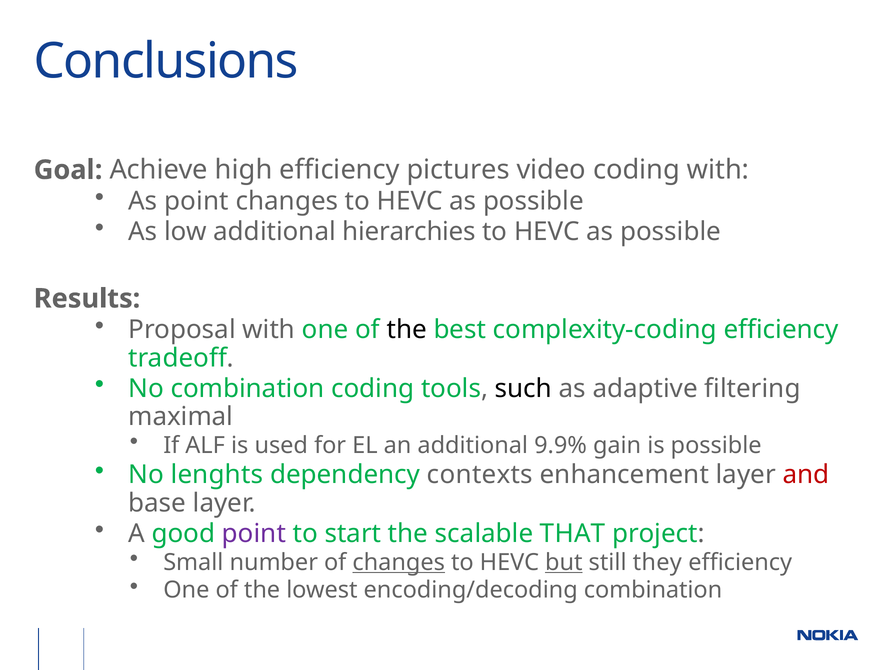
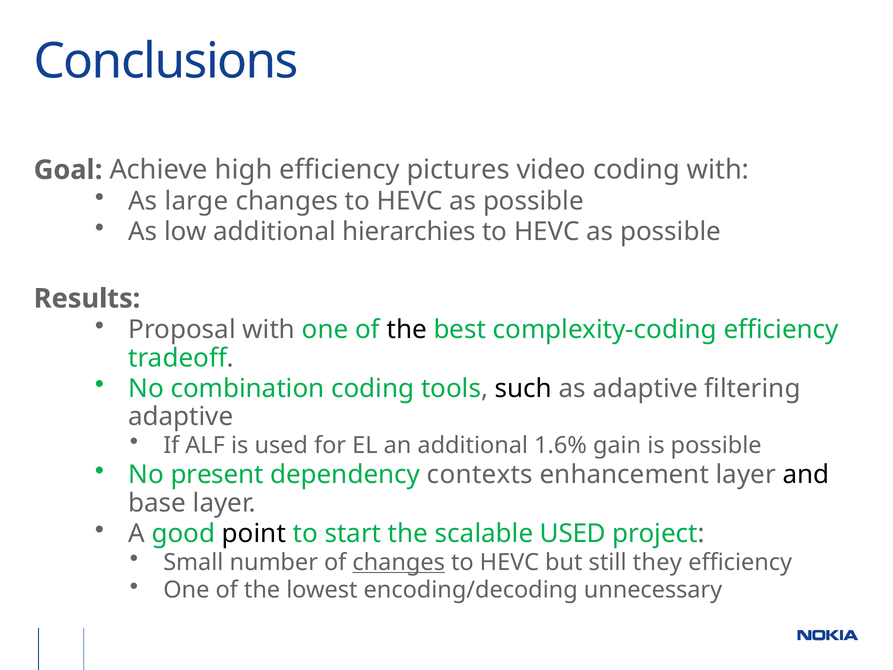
As point: point -> large
maximal at (181, 416): maximal -> adaptive
9.9%: 9.9% -> 1.6%
lenghts: lenghts -> present
and colour: red -> black
point at (254, 533) colour: purple -> black
scalable THAT: THAT -> USED
but underline: present -> none
encoding/decoding combination: combination -> unnecessary
